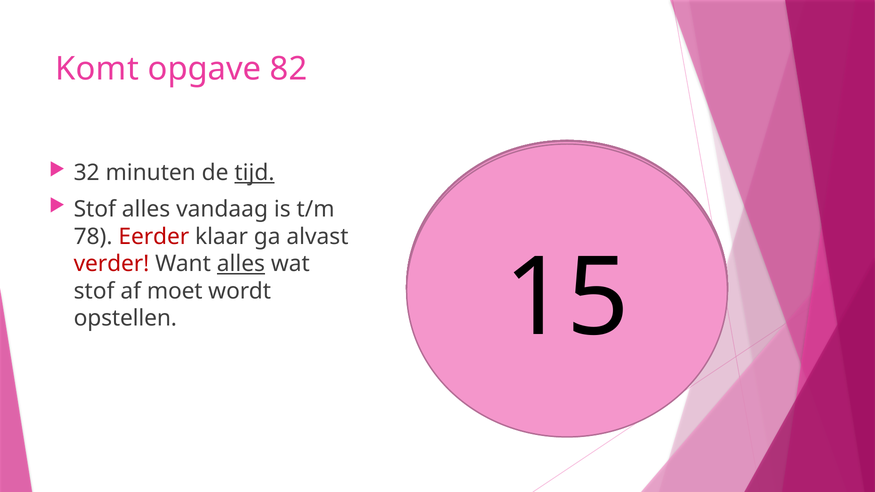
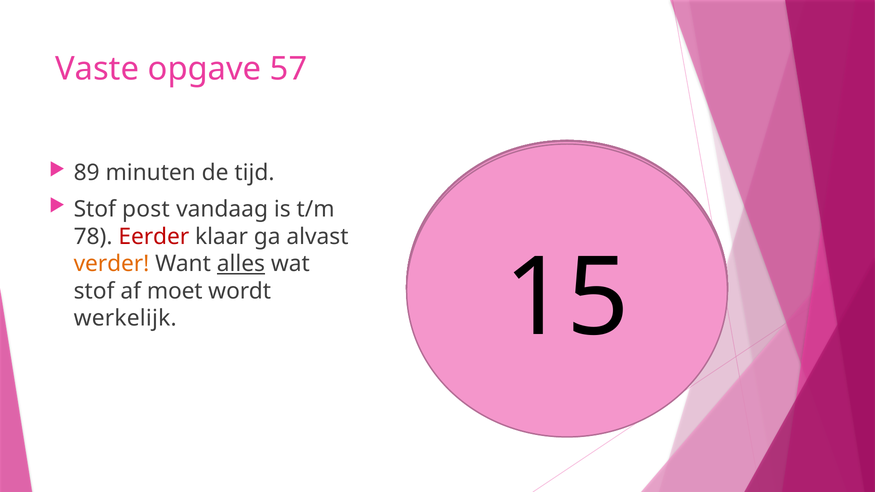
Komt: Komt -> Vaste
82: 82 -> 57
32: 32 -> 89
tijd underline: present -> none
Stof alles: alles -> post
verder colour: red -> orange
opstellen: opstellen -> werkelijk
